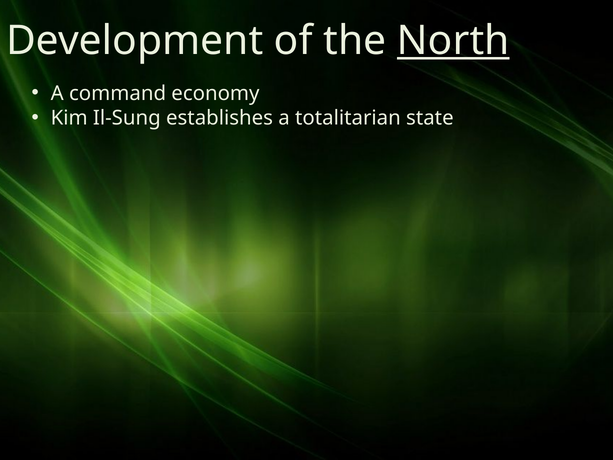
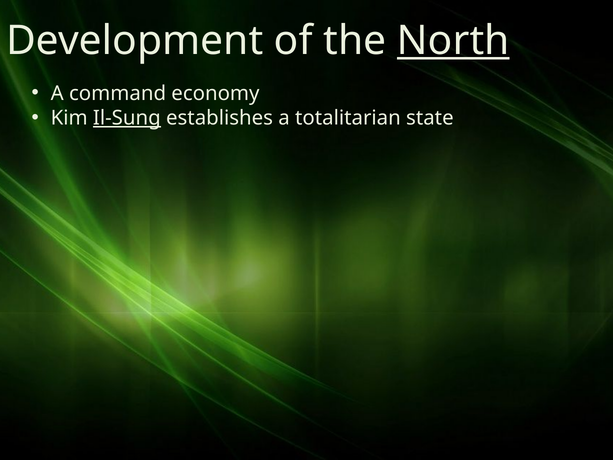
Il-Sung underline: none -> present
